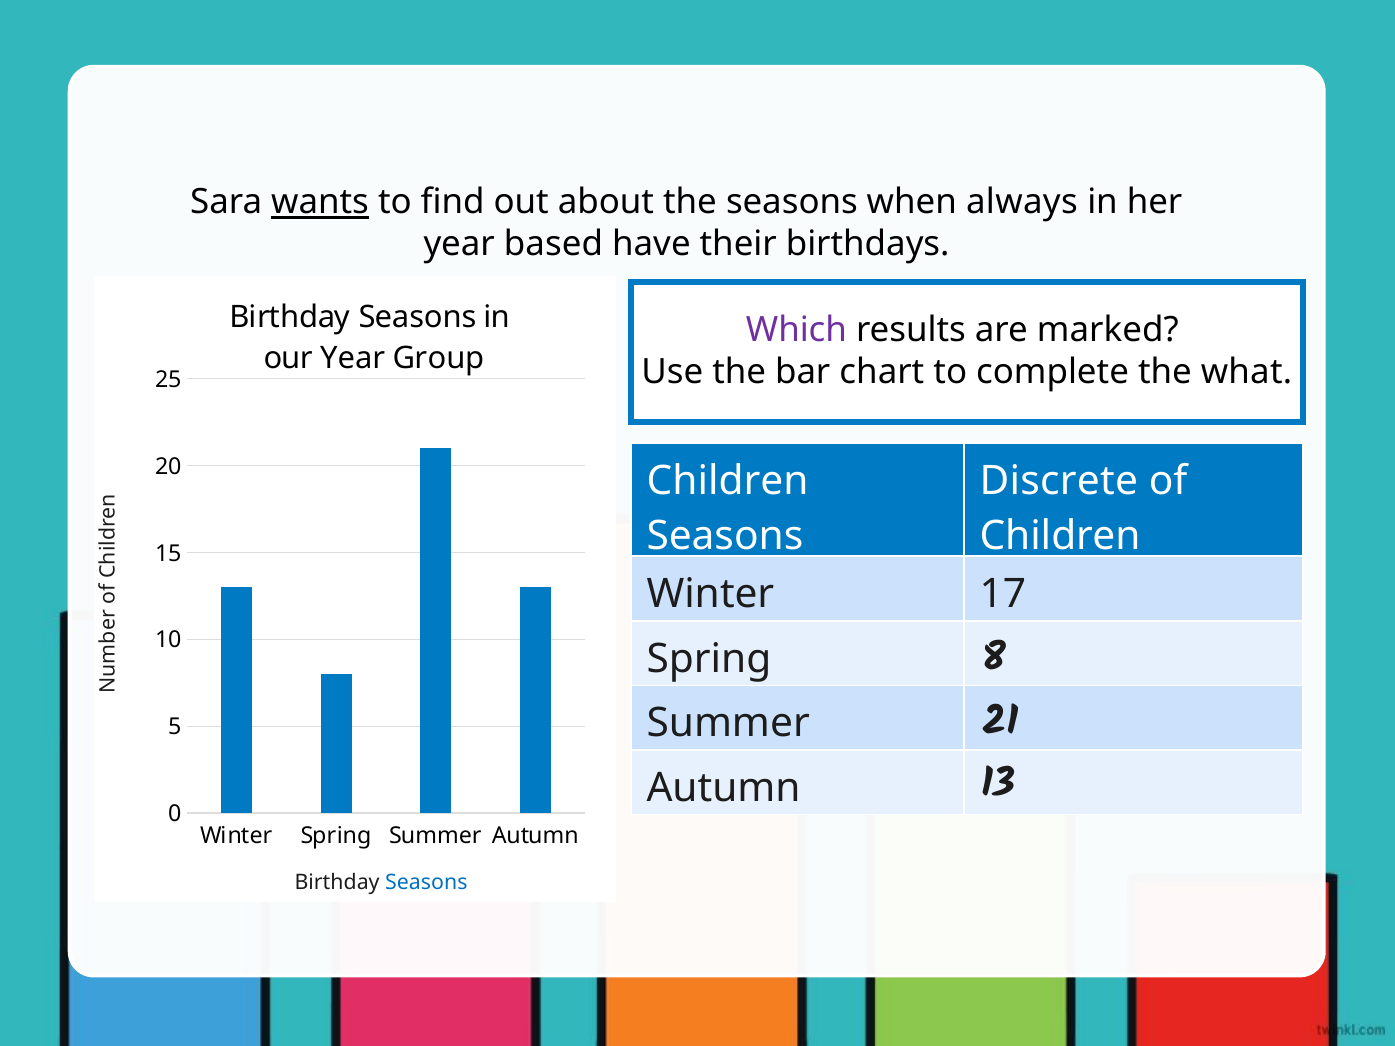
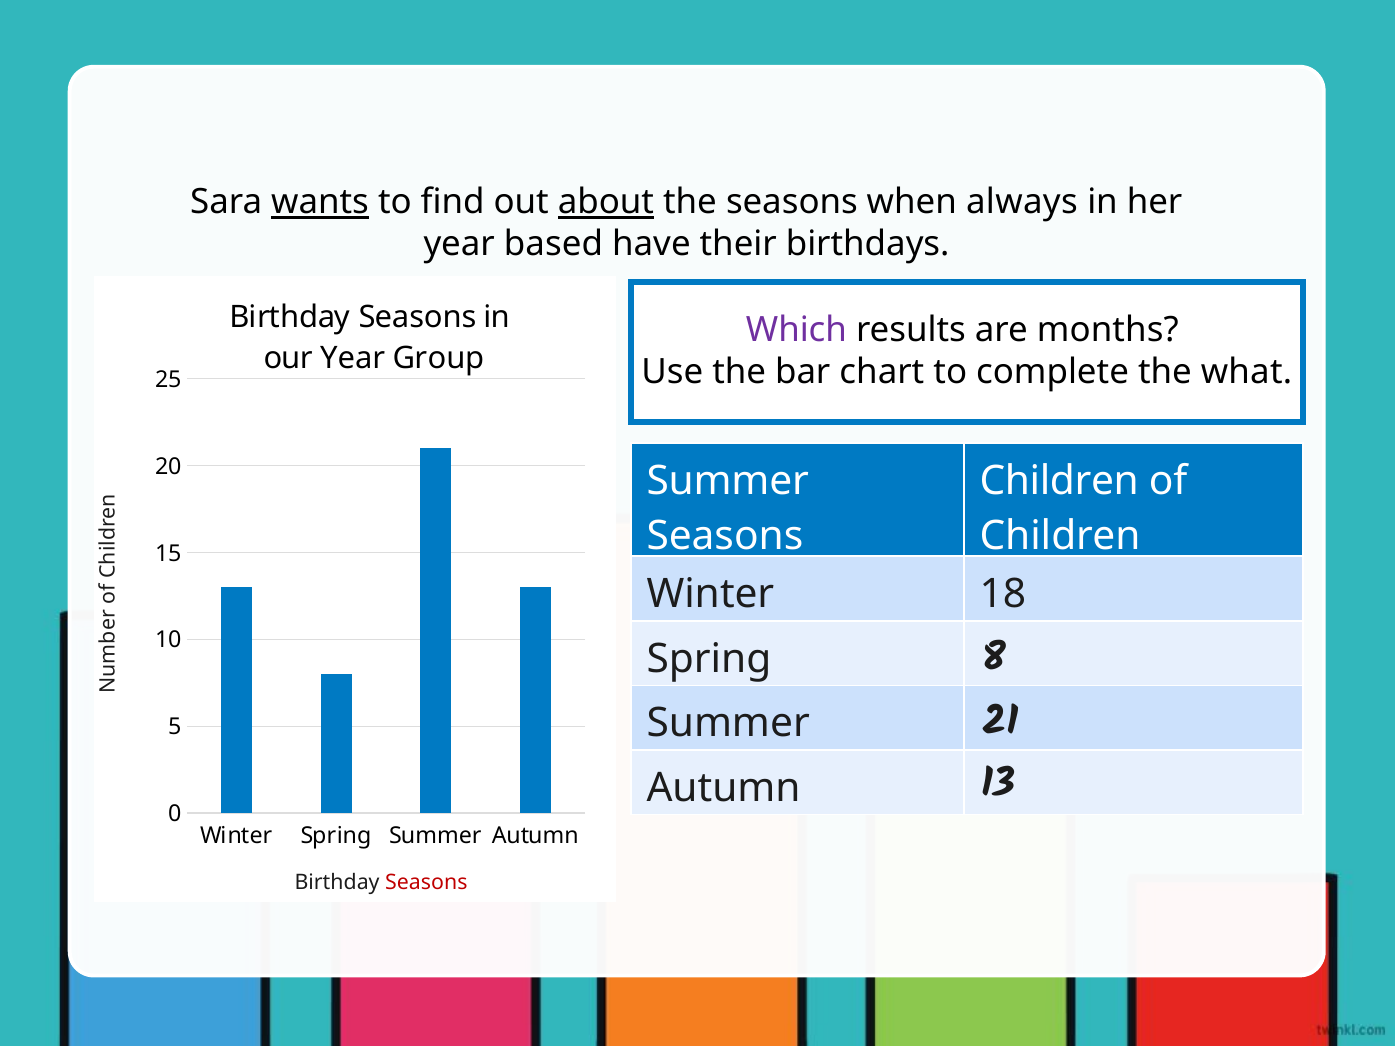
about underline: none -> present
marked: marked -> months
Children at (728, 481): Children -> Summer
Discrete at (1059, 481): Discrete -> Children
17: 17 -> 18
Seasons at (426, 883) colour: blue -> red
